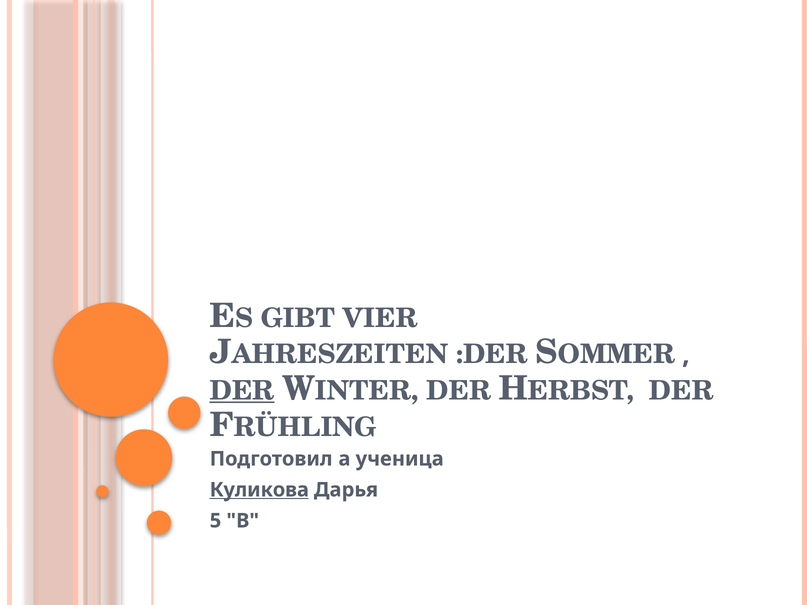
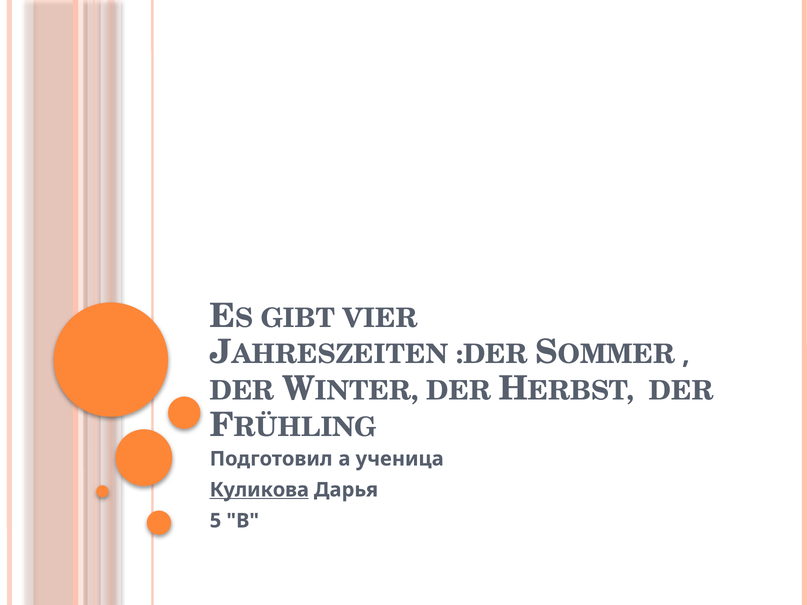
DER at (242, 391) underline: present -> none
